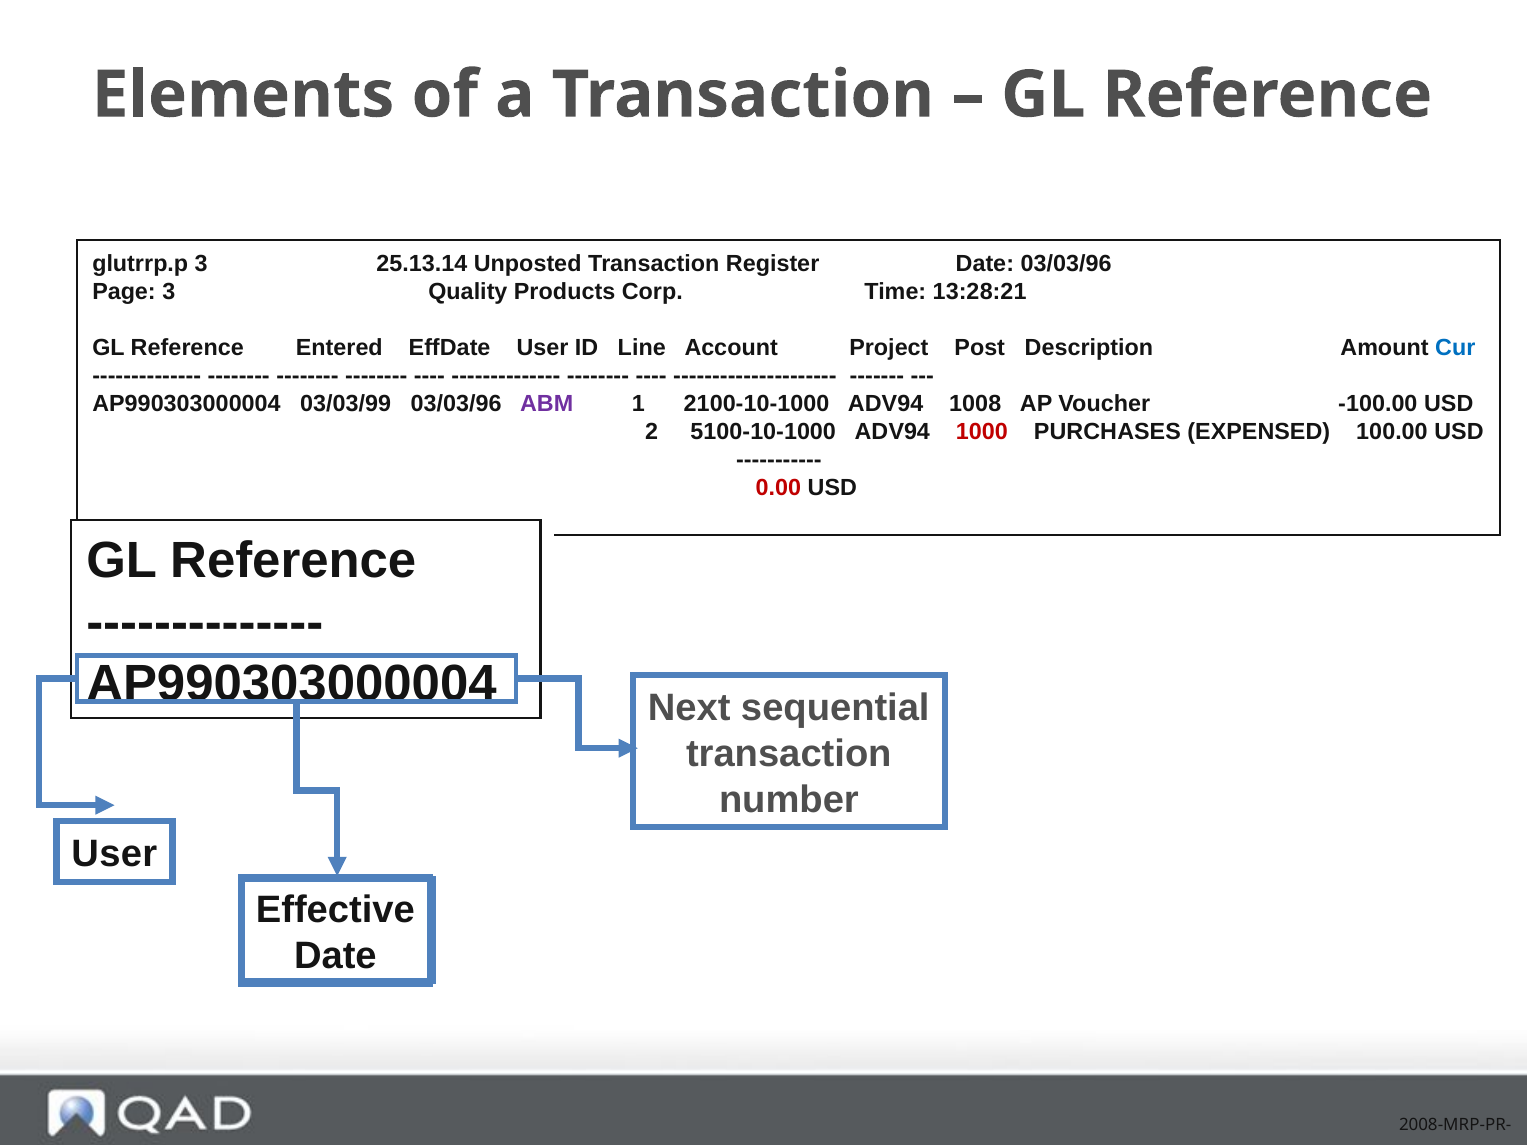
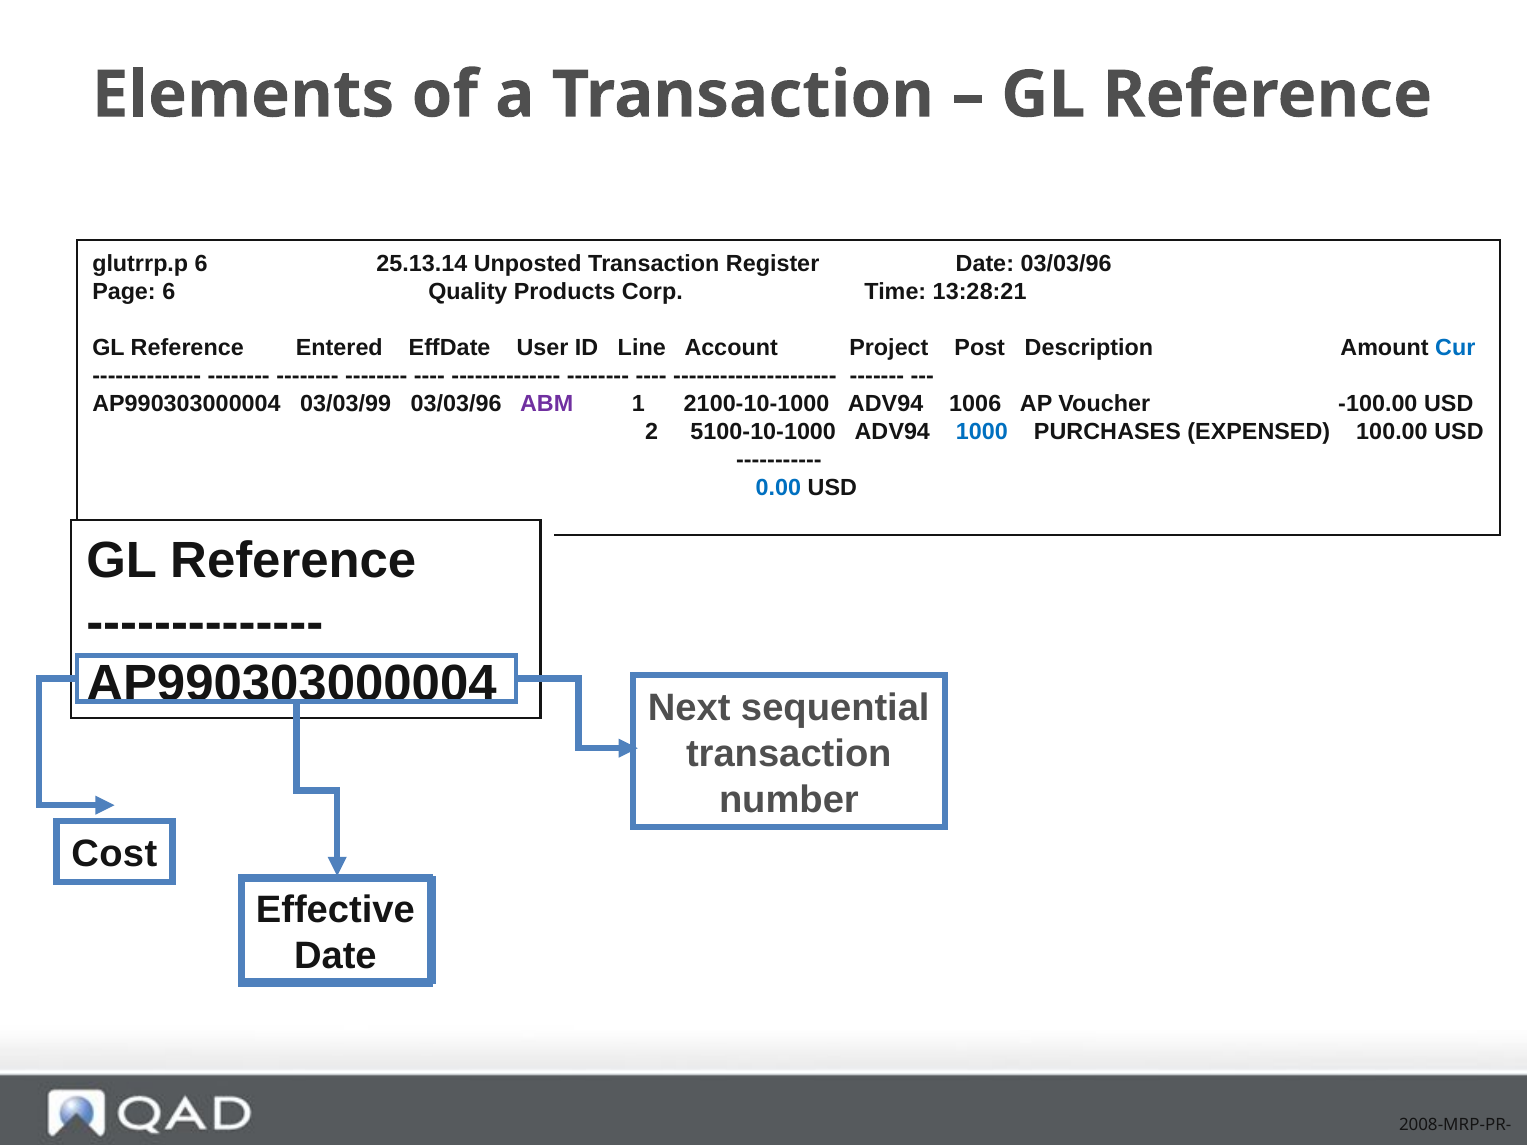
3 at (201, 263): 3 -> 6
3 at (169, 291): 3 -> 6
1008: 1008 -> 1006
1000 at (982, 432) colour: red -> blue
0.00 at (778, 488) colour: red -> blue
User at (114, 854): User -> Cost
